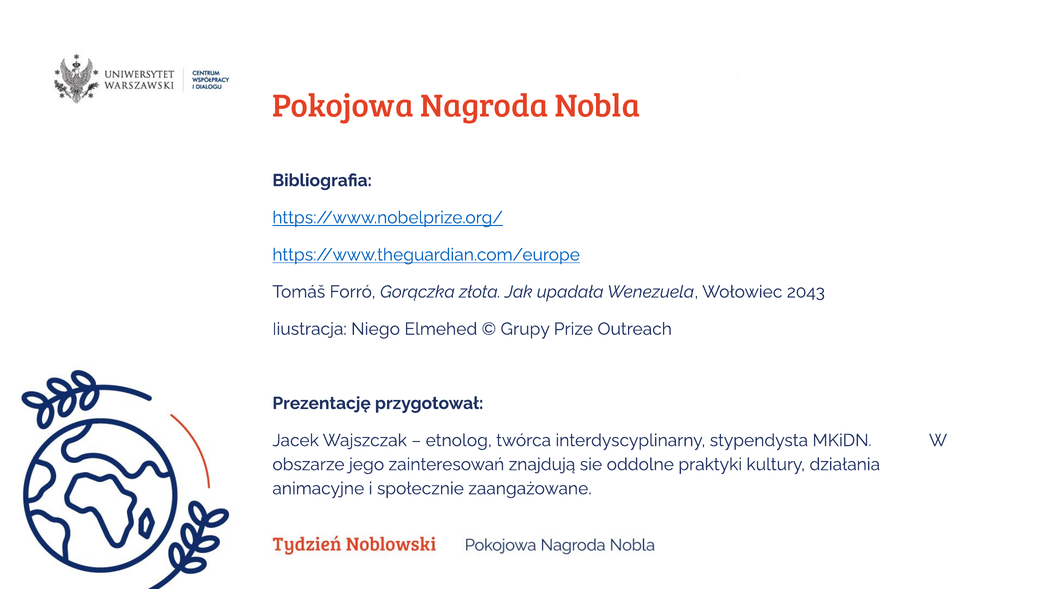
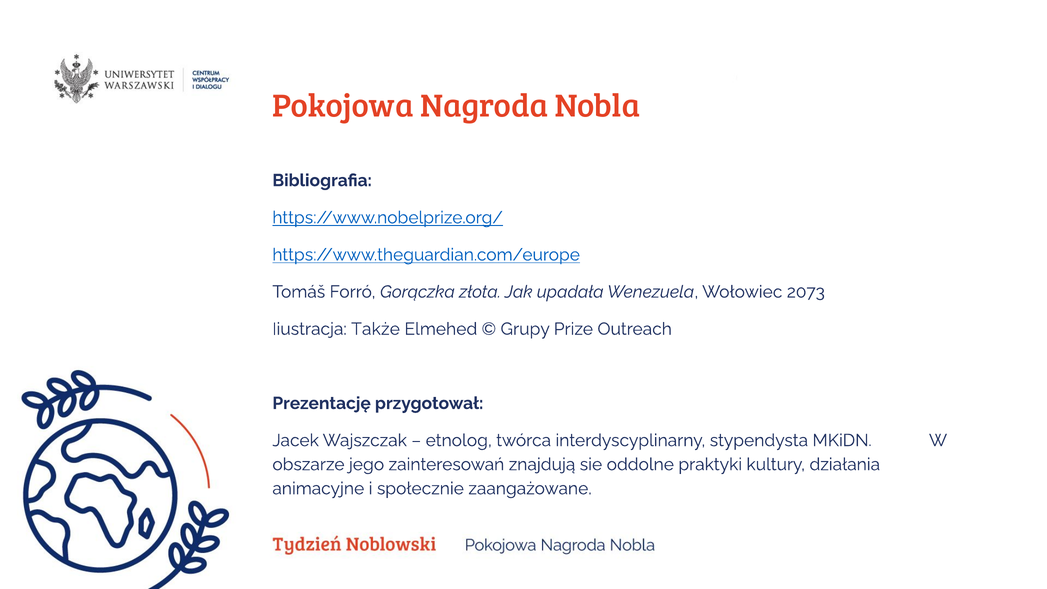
2043: 2043 -> 2073
Niego: Niego -> Także
